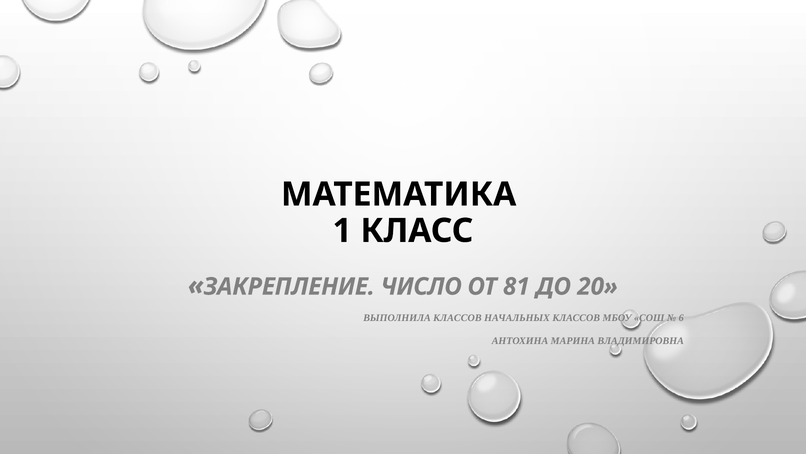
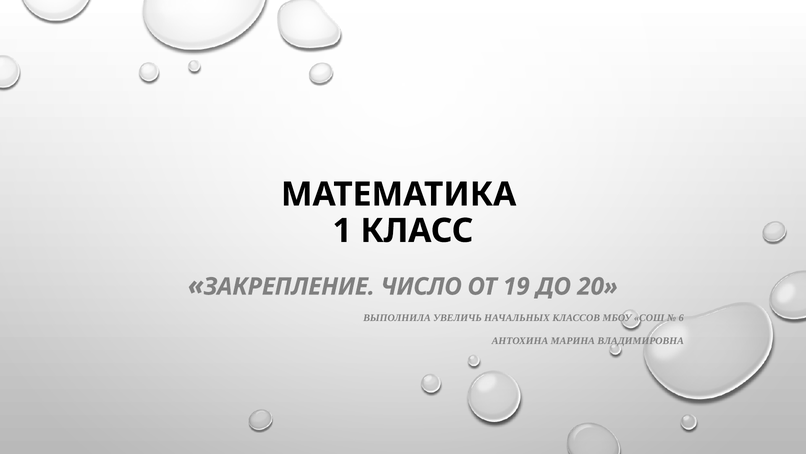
81: 81 -> 19
ВЫПОЛНИЛА КЛАССОВ: КЛАССОВ -> УВЕЛИЧЬ
